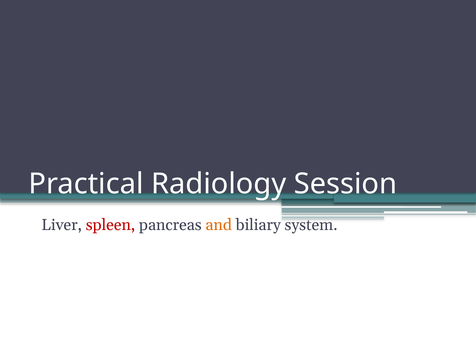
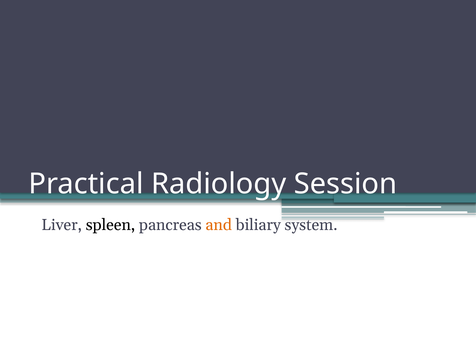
spleen colour: red -> black
